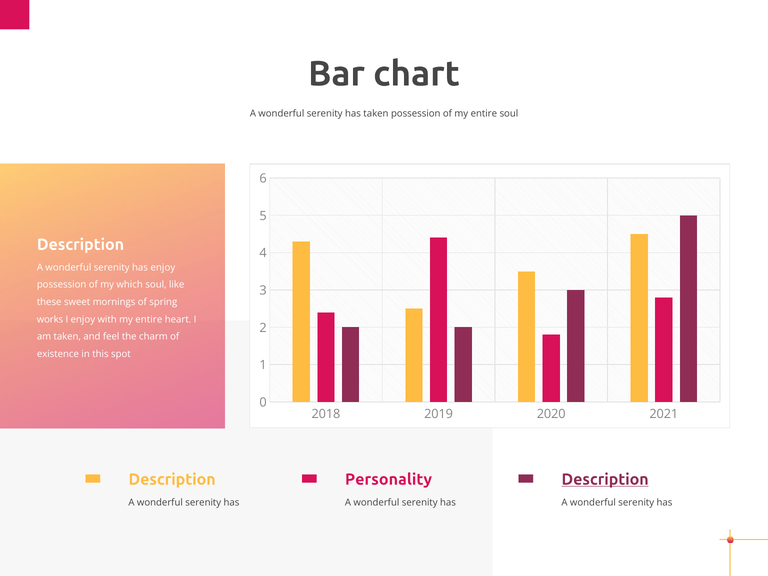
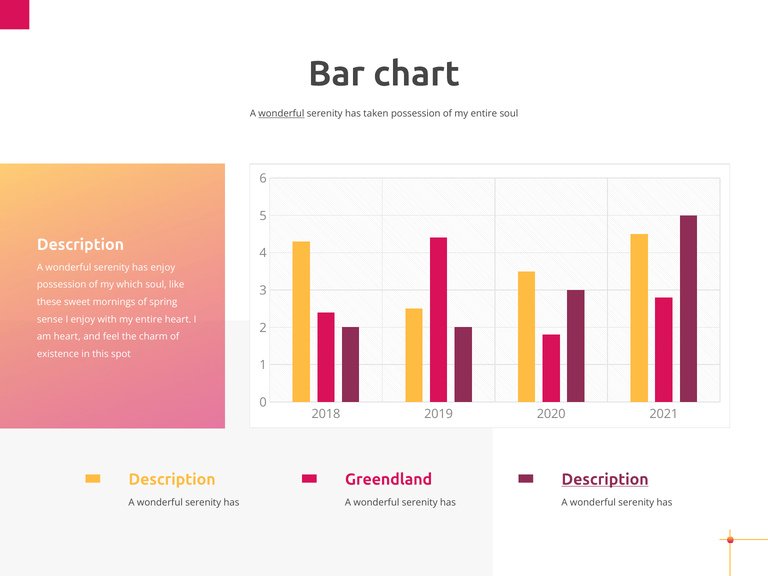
wonderful at (281, 114) underline: none -> present
works: works -> sense
am taken: taken -> heart
Personality: Personality -> Greendland
